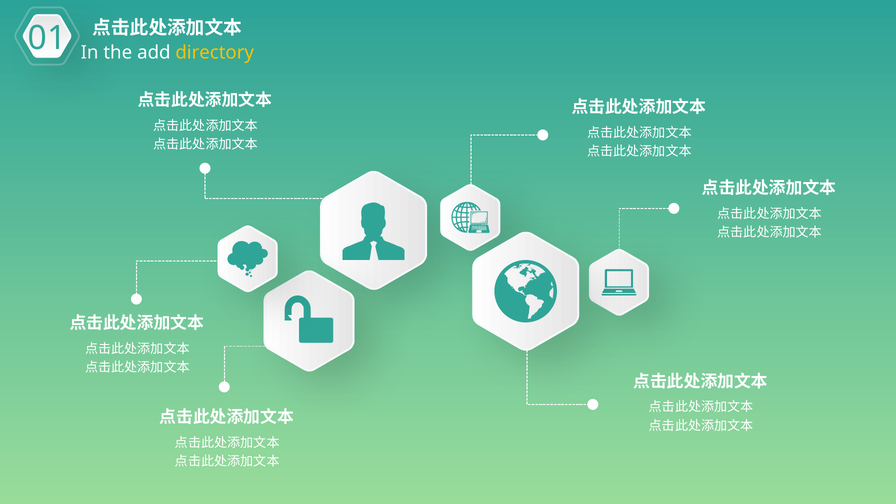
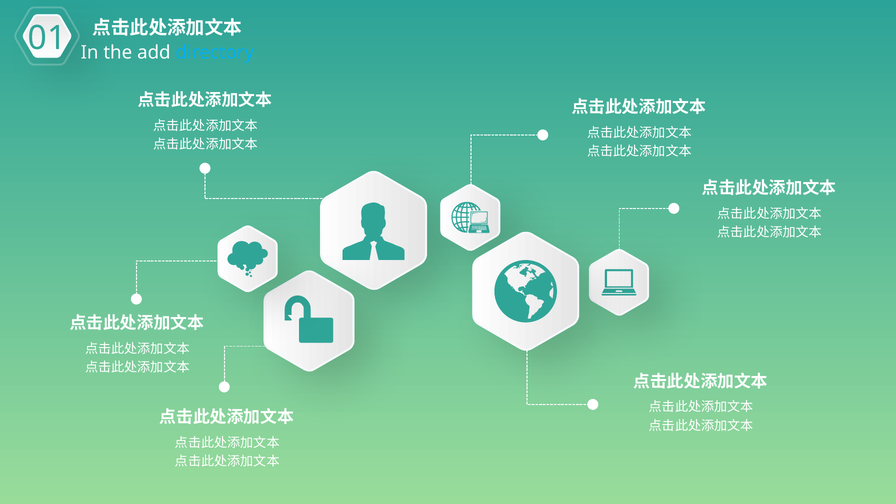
directory colour: yellow -> light blue
